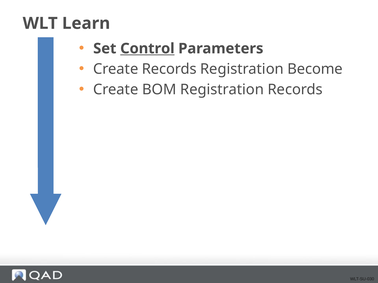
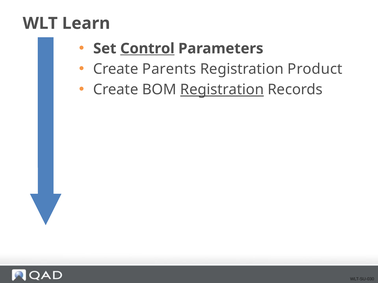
Create Records: Records -> Parents
Become: Become -> Product
Registration at (222, 90) underline: none -> present
